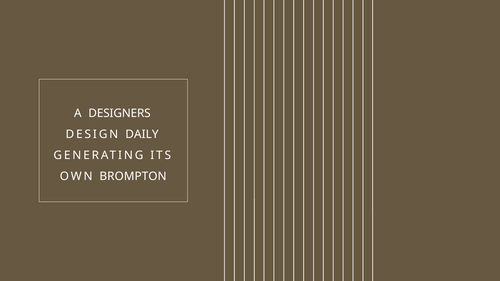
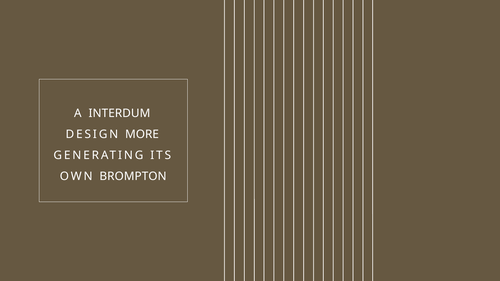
DESIGNERS: DESIGNERS -> INTERDUM
DAILY: DAILY -> MORE
